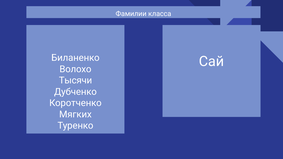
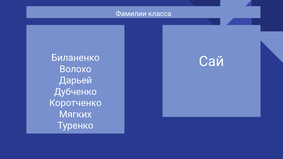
Тысячи: Тысячи -> Дарьей
